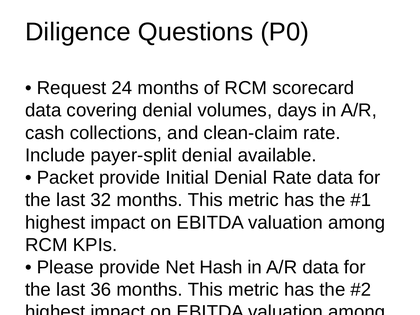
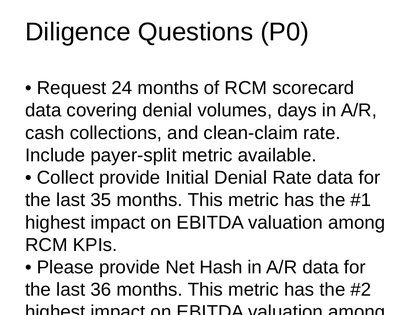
payer-split denial: denial -> metric
Packet at (65, 178): Packet -> Collect
32: 32 -> 35
